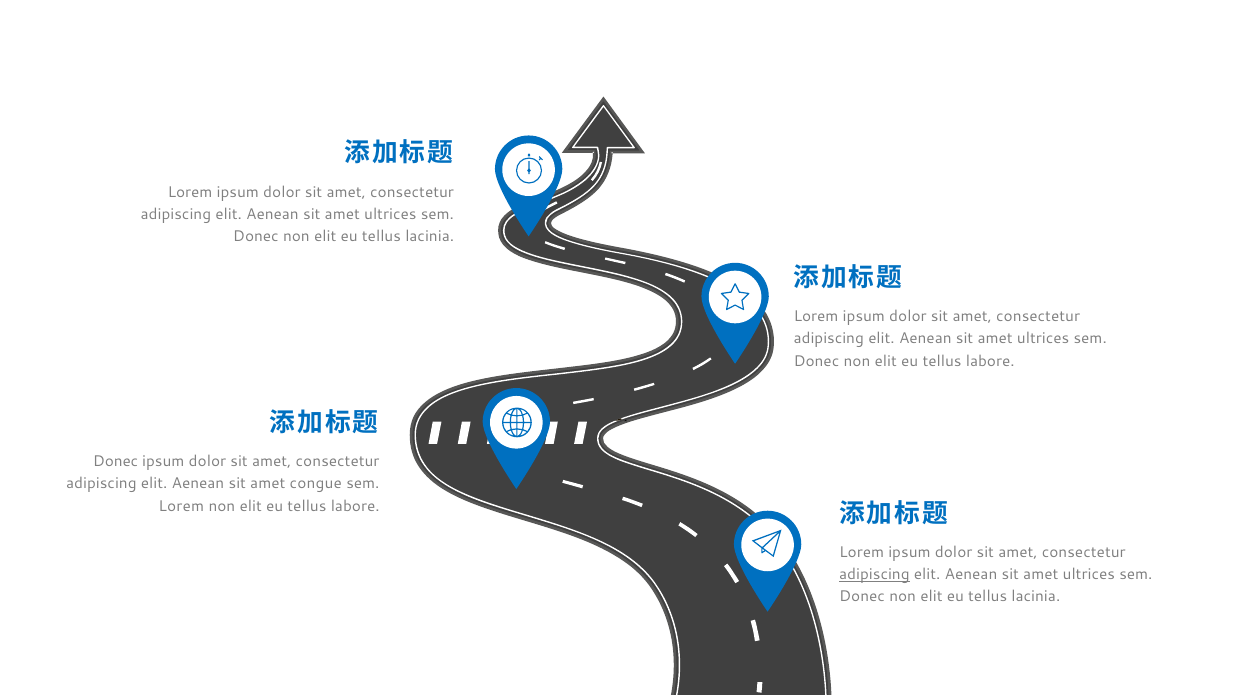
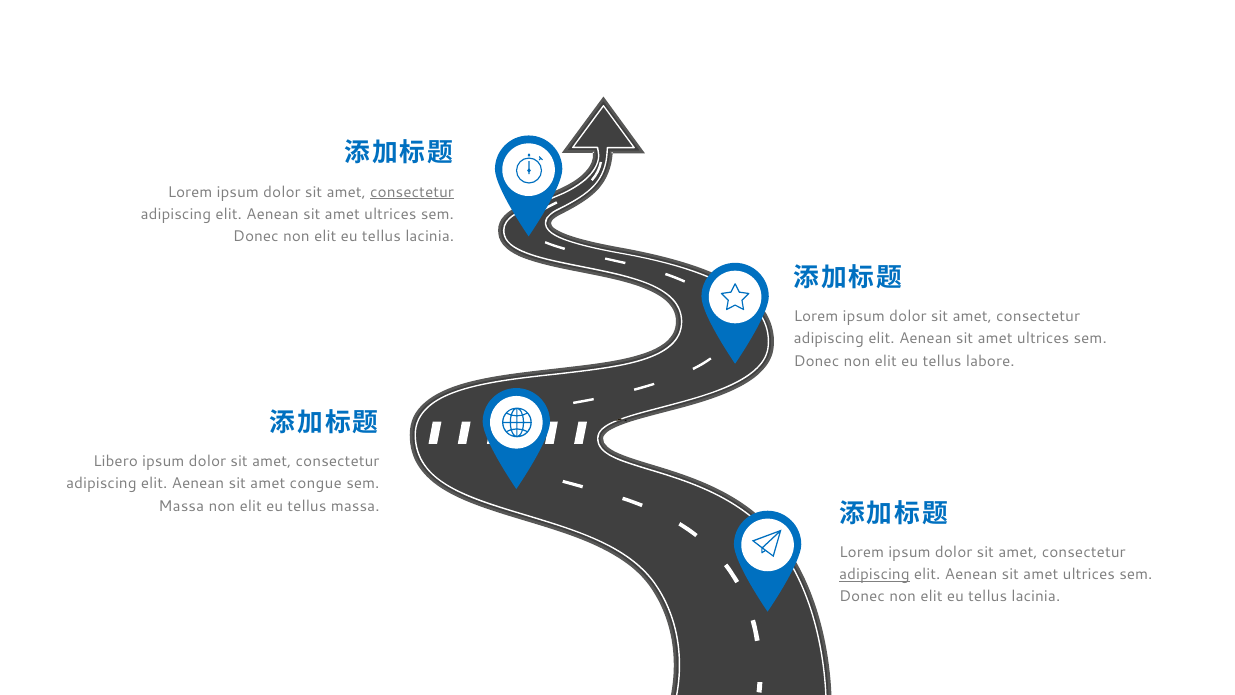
consectetur at (412, 192) underline: none -> present
Donec at (116, 461): Donec -> Libero
Lorem at (181, 506): Lorem -> Massa
labore at (355, 506): labore -> massa
